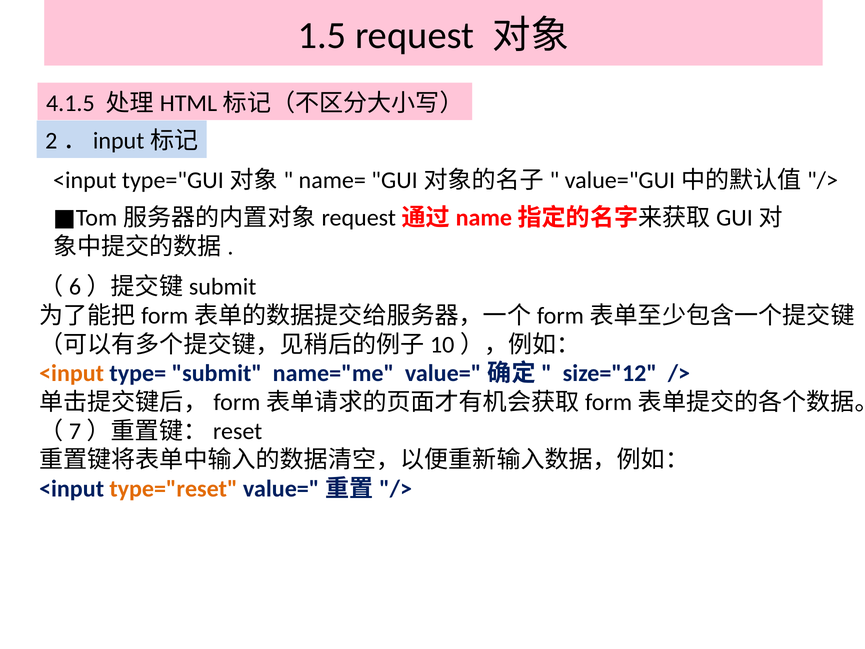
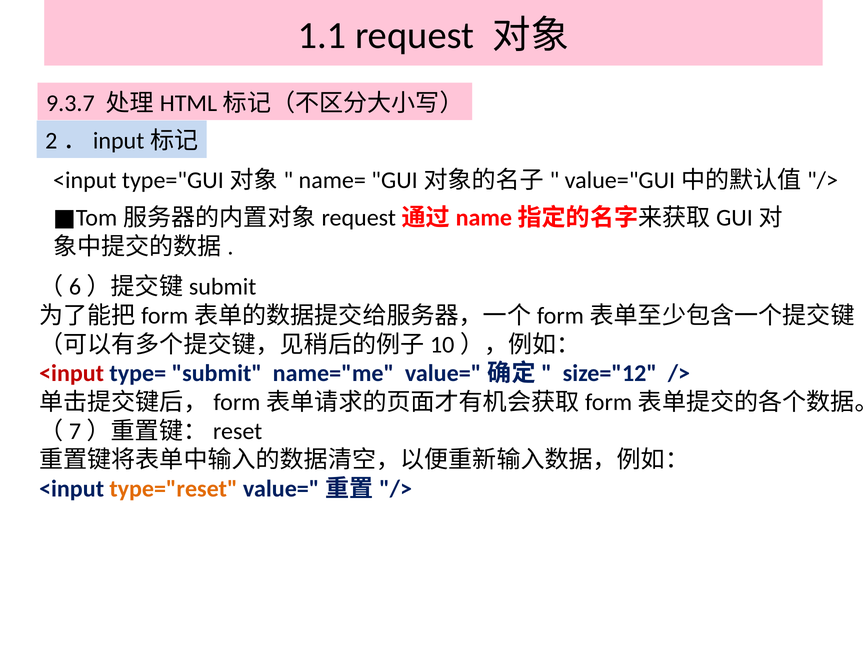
1.5: 1.5 -> 1.1
4.1.5: 4.1.5 -> 9.3.7
<input at (72, 373) colour: orange -> red
